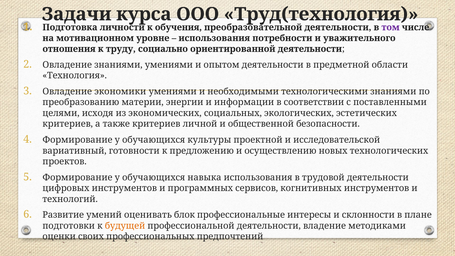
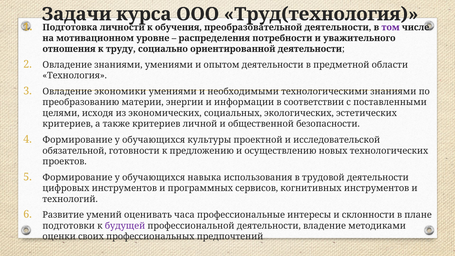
использования at (214, 38): использования -> распределения
вариативный: вариативный -> обязательной
блок: блок -> часа
будущей colour: orange -> purple
